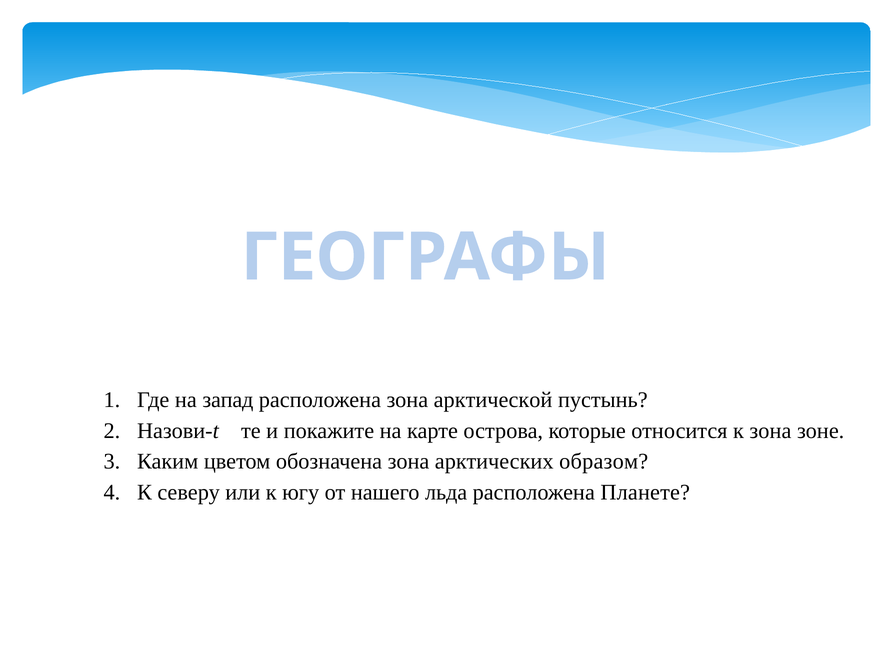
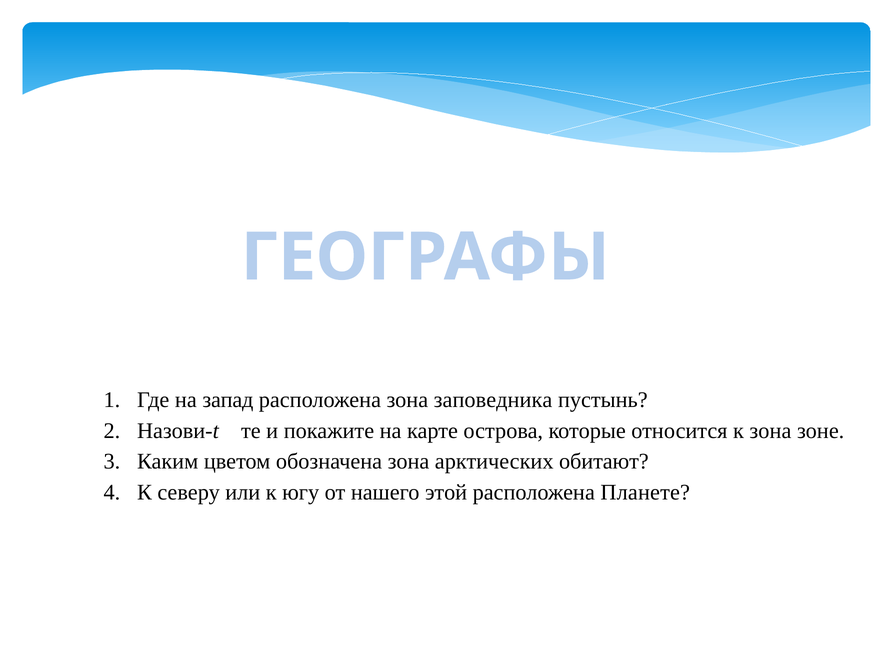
арктической: арктической -> заповедника
образом: образом -> обитают
льда: льда -> этой
